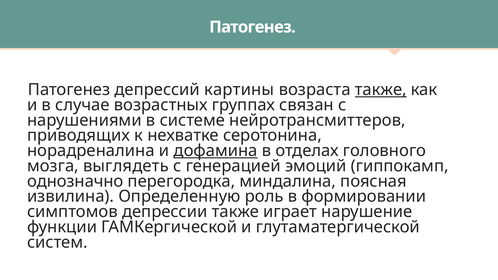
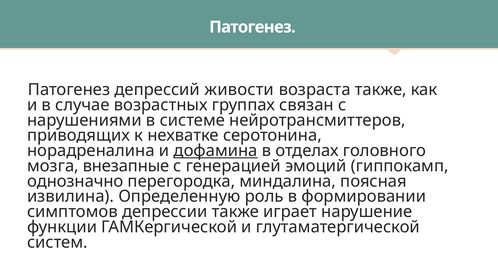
картины: картины -> живости
также at (381, 90) underline: present -> none
выглядеть: выглядеть -> внезапные
